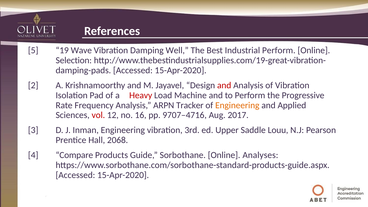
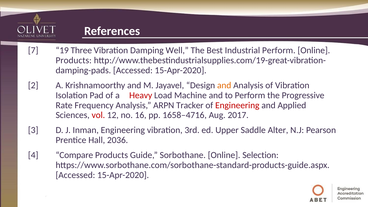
5: 5 -> 7
Wave: Wave -> Three
Selection at (74, 60): Selection -> Products
and at (224, 85) colour: red -> orange
Engineering at (237, 105) colour: orange -> red
9707–4716: 9707–4716 -> 1658–4716
Louu: Louu -> Alter
2068: 2068 -> 2036
Analyses: Analyses -> Selection
